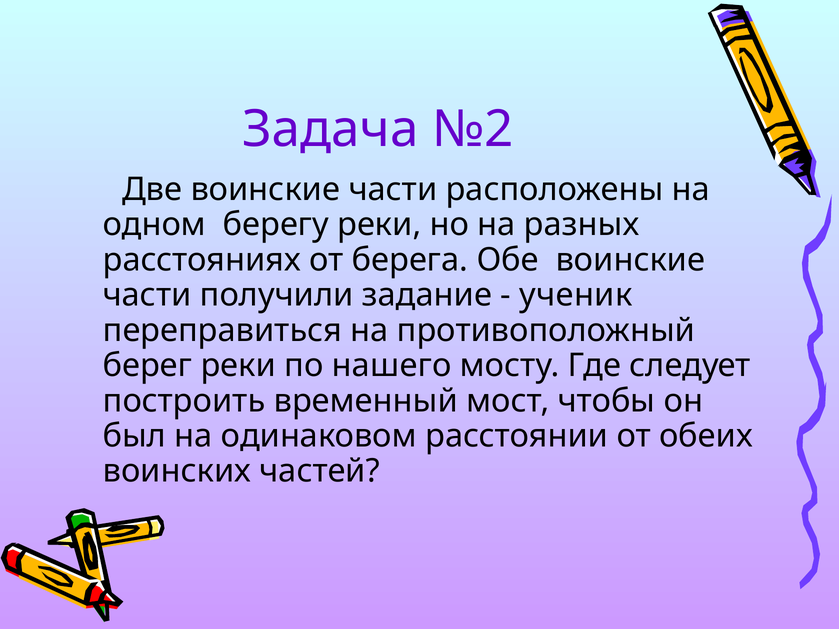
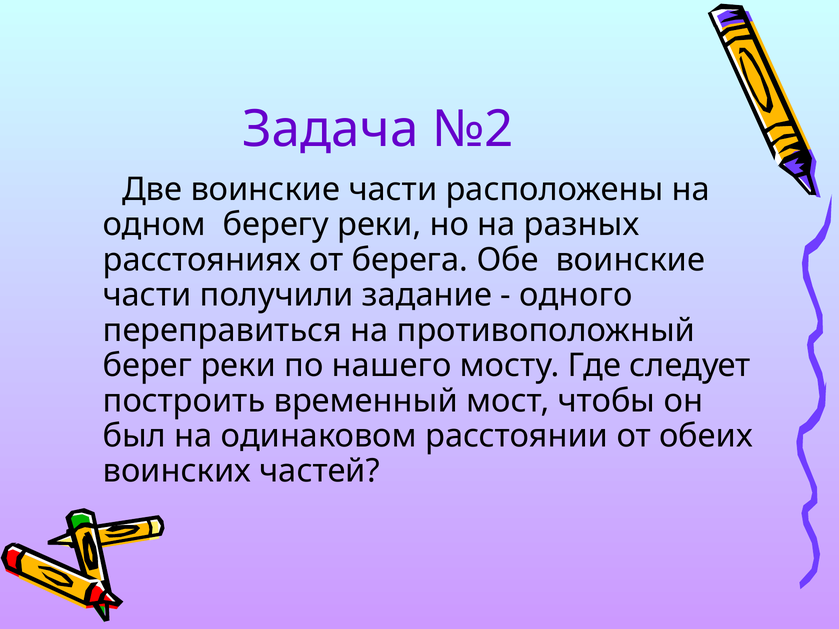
ученик: ученик -> одного
